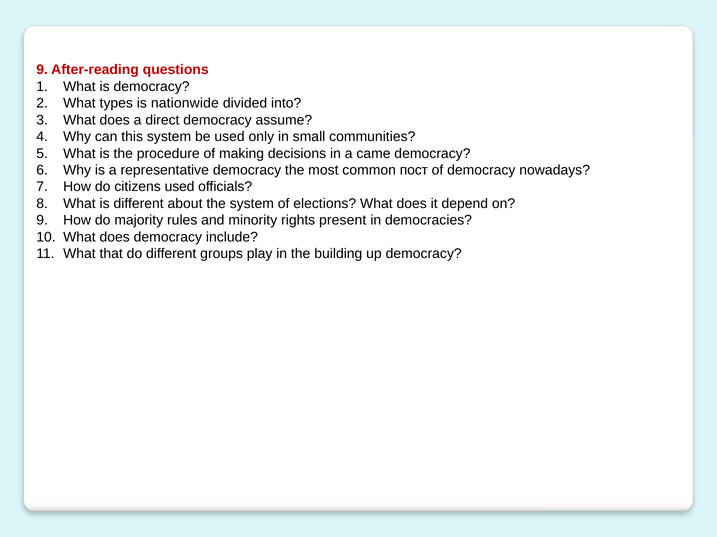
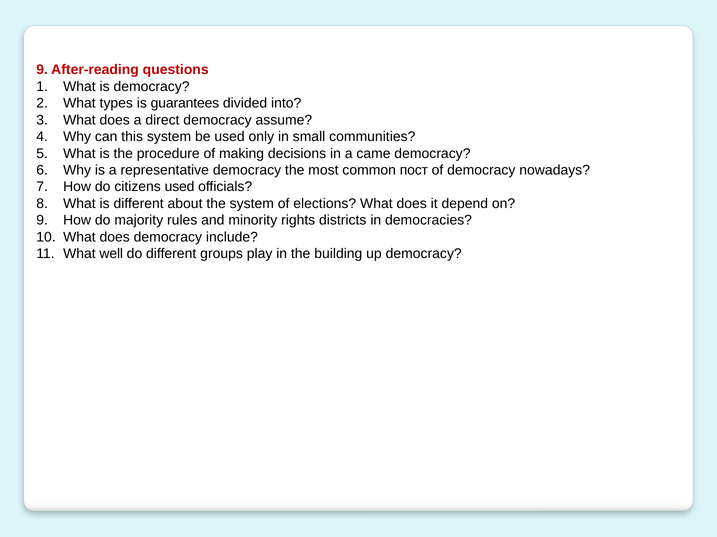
nationwide: nationwide -> guarantees
present: present -> districts
that: that -> well
